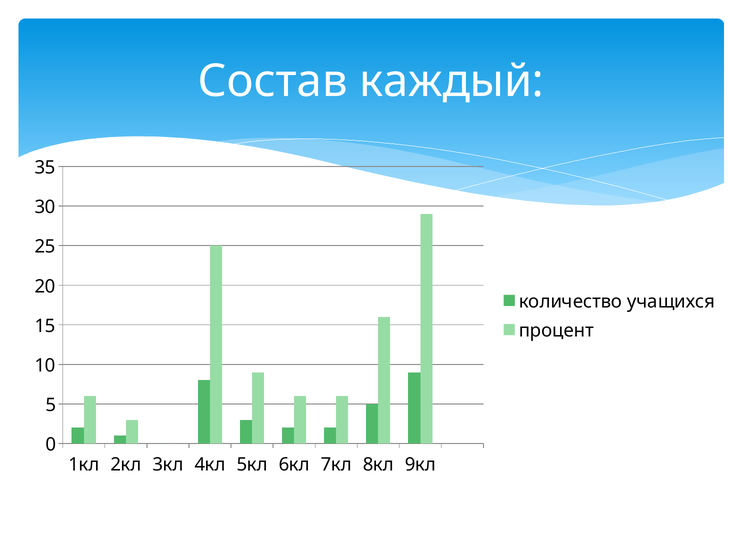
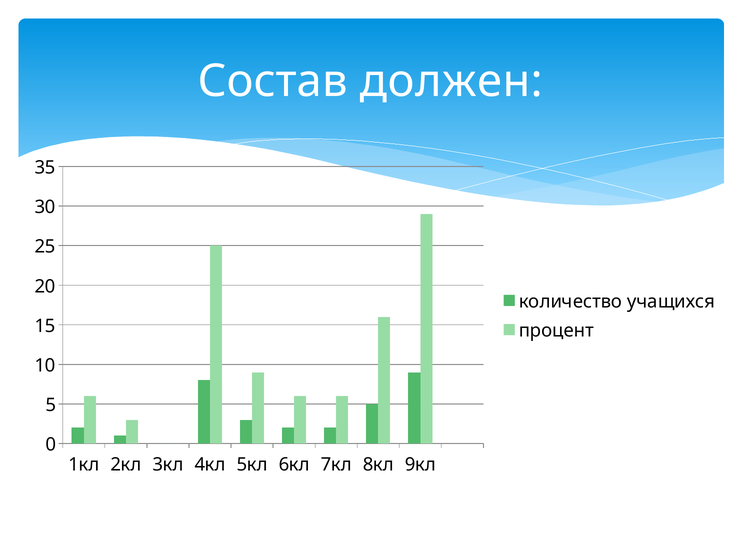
каждый: каждый -> должен
